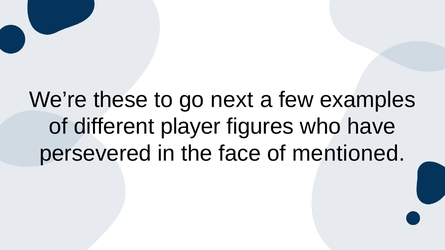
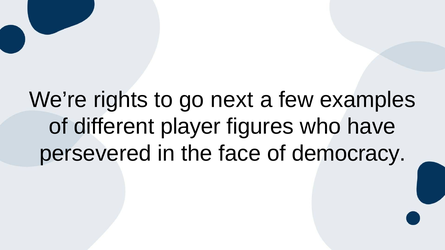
these: these -> rights
mentioned: mentioned -> democracy
